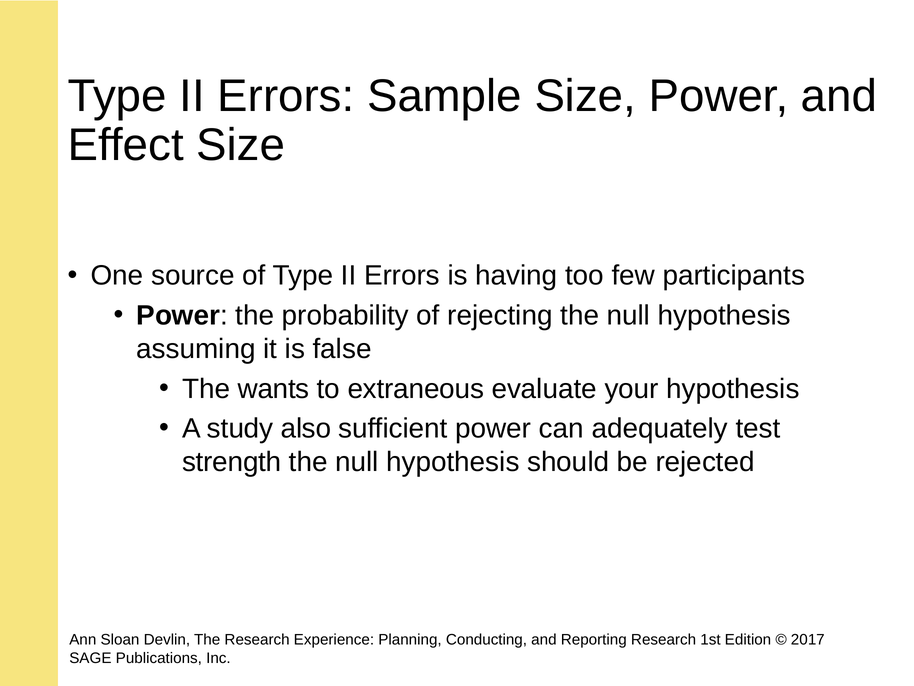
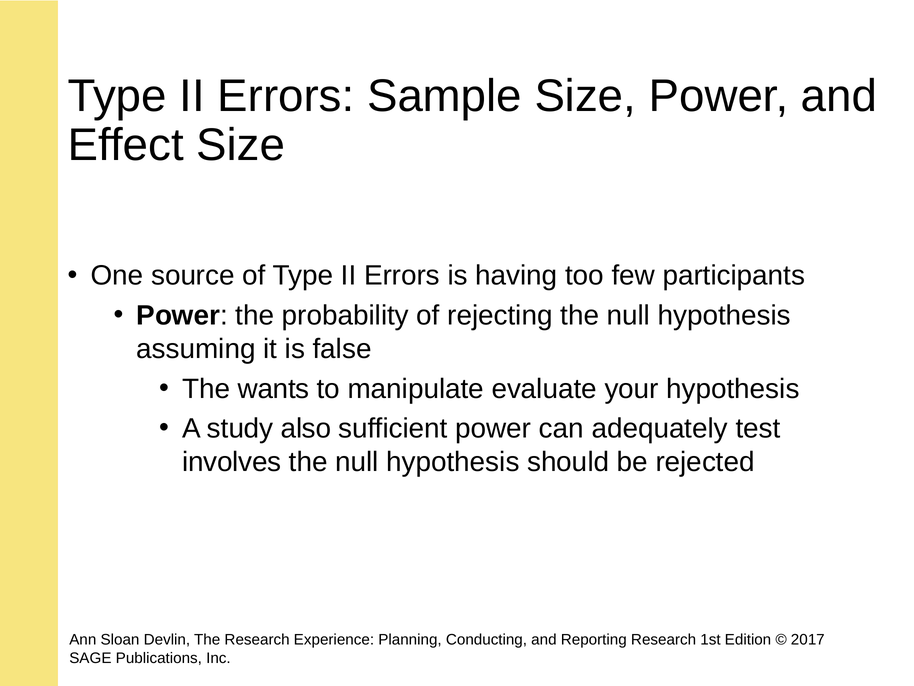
extraneous: extraneous -> manipulate
strength: strength -> involves
